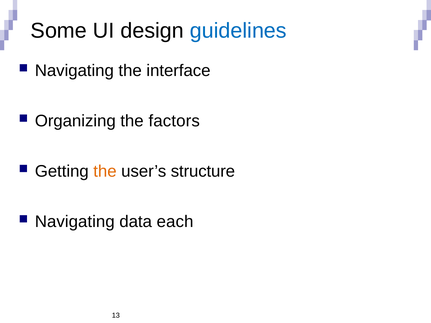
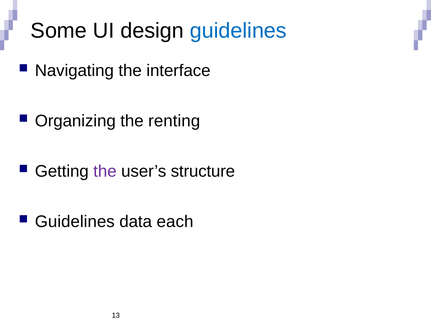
factors: factors -> renting
the at (105, 171) colour: orange -> purple
Navigating at (75, 222): Navigating -> Guidelines
